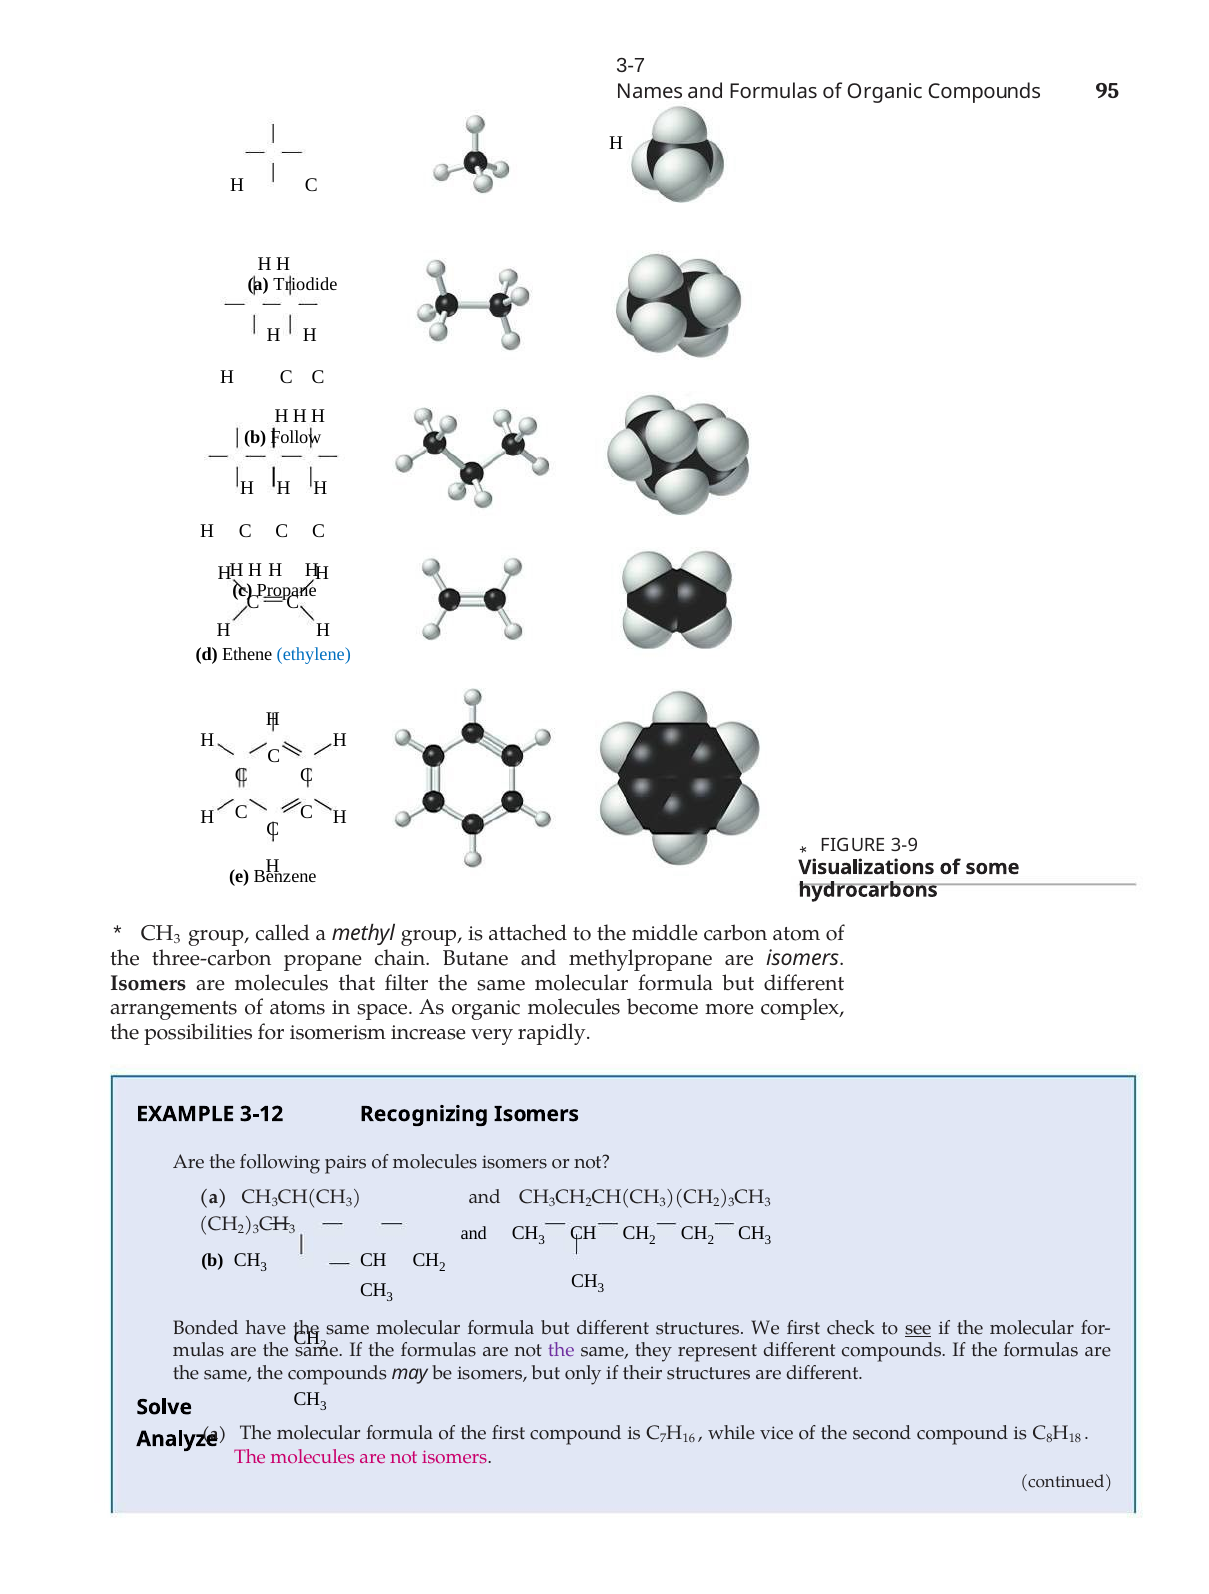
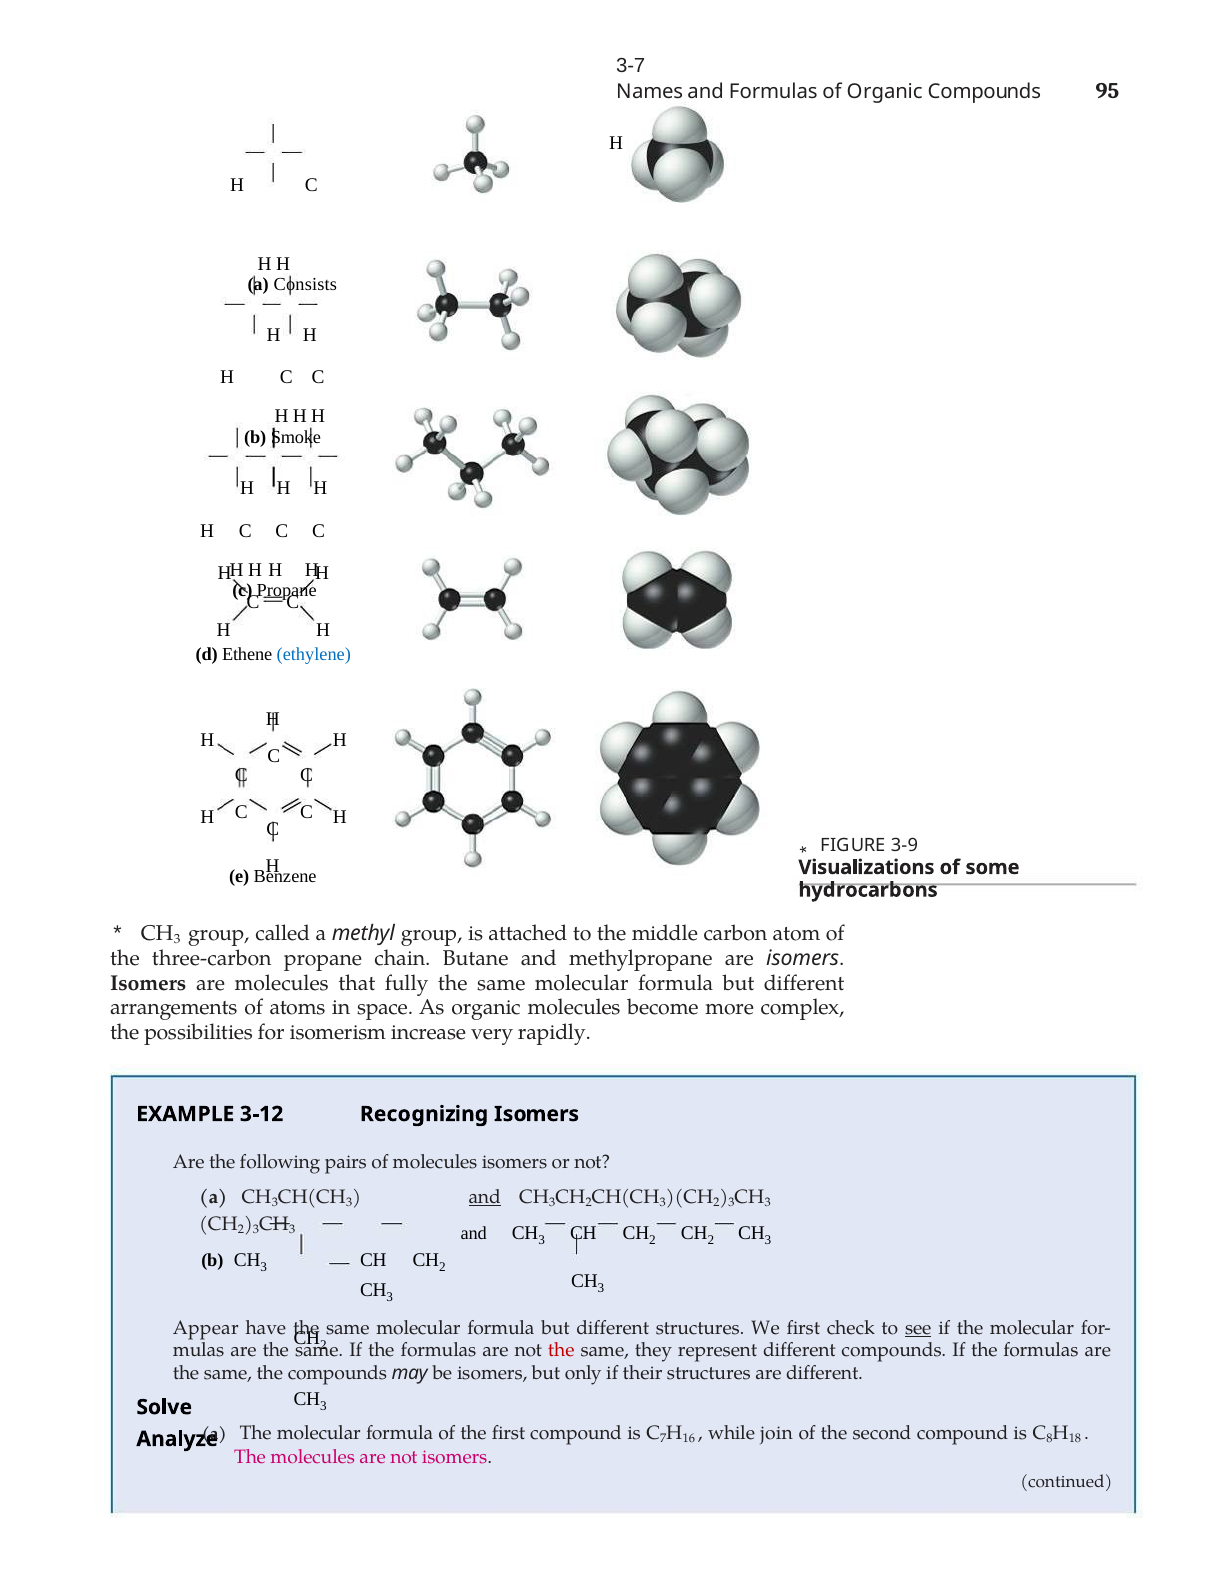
Triodide: Triodide -> Consists
Follow: Follow -> Smoke
filter: filter -> fully
and at (485, 1197) underline: none -> present
Bonded: Bonded -> Appear
the at (561, 1350) colour: purple -> red
vice: vice -> join
